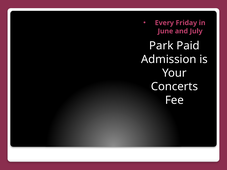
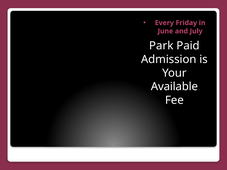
Concerts: Concerts -> Available
